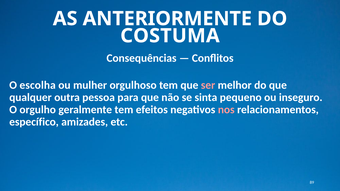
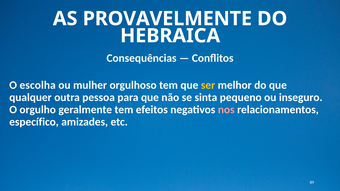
ANTERIORMENTE: ANTERIORMENTE -> PROVAVELMENTE
COSTUMA: COSTUMA -> HEBRAICA
ser colour: pink -> yellow
